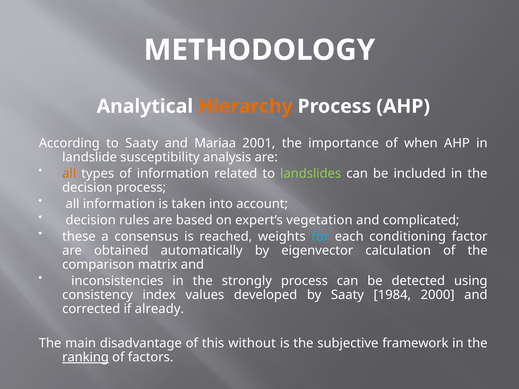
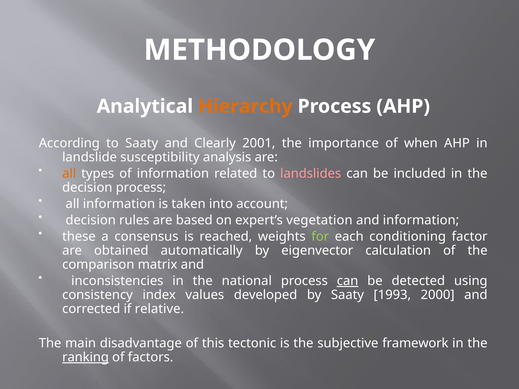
Mariaa: Mariaa -> Clearly
landslides colour: light green -> pink
and complicated: complicated -> information
for colour: light blue -> light green
strongly: strongly -> national
can at (348, 281) underline: none -> present
1984: 1984 -> 1993
already: already -> relative
without: without -> tectonic
